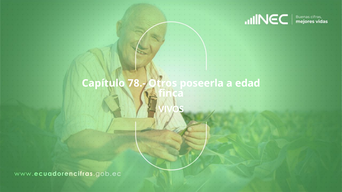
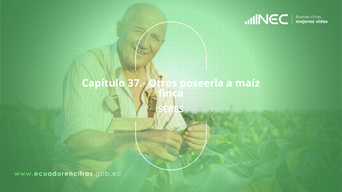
78.-: 78.- -> 37.-
edad: edad -> maíz
VIVOS: VIVOS -> SERES
